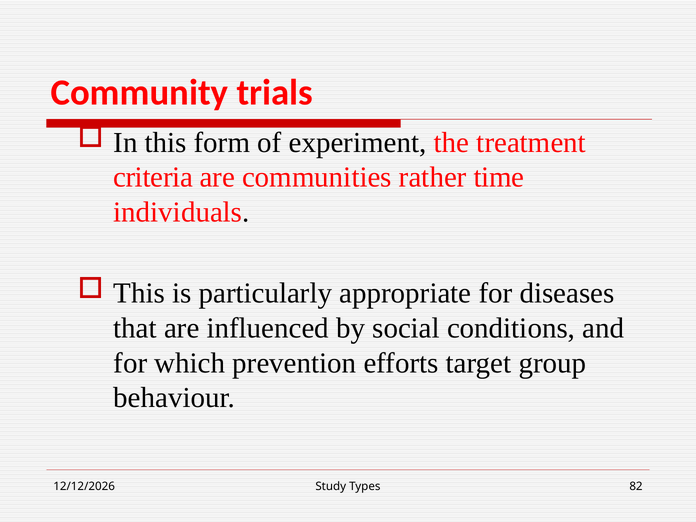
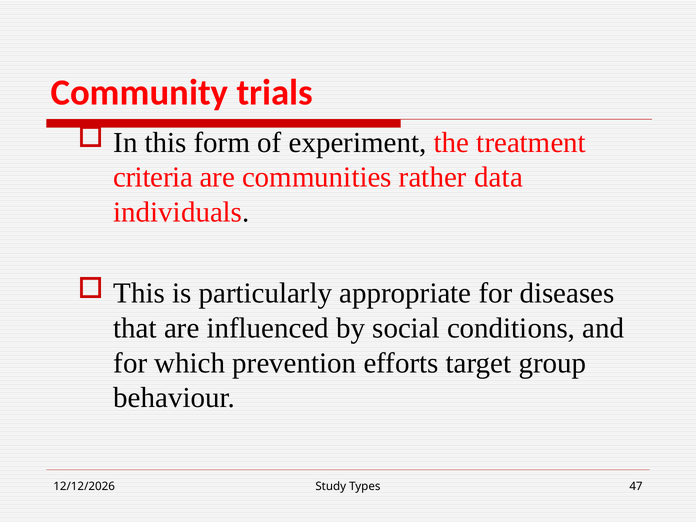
time: time -> data
82: 82 -> 47
